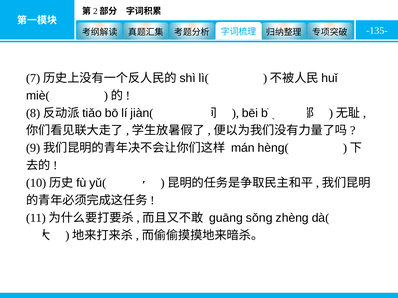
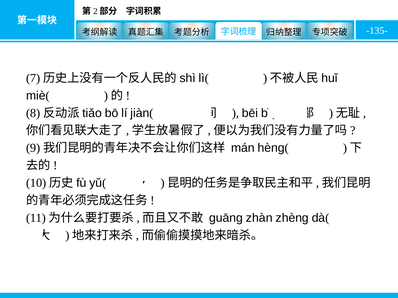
sǒng: sǒng -> zhàn
